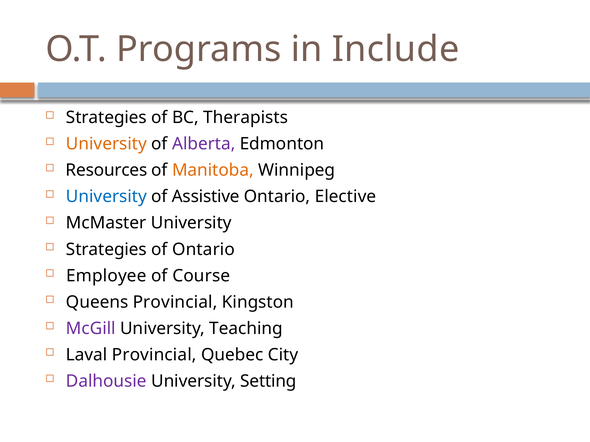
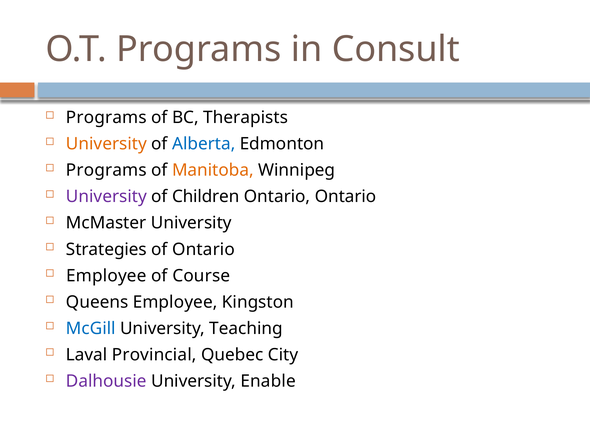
Include: Include -> Consult
Strategies at (106, 118): Strategies -> Programs
Alberta colour: purple -> blue
Resources at (106, 170): Resources -> Programs
University at (106, 197) colour: blue -> purple
Assistive: Assistive -> Children
Ontario Elective: Elective -> Ontario
Queens Provincial: Provincial -> Employee
McGill colour: purple -> blue
Setting: Setting -> Enable
